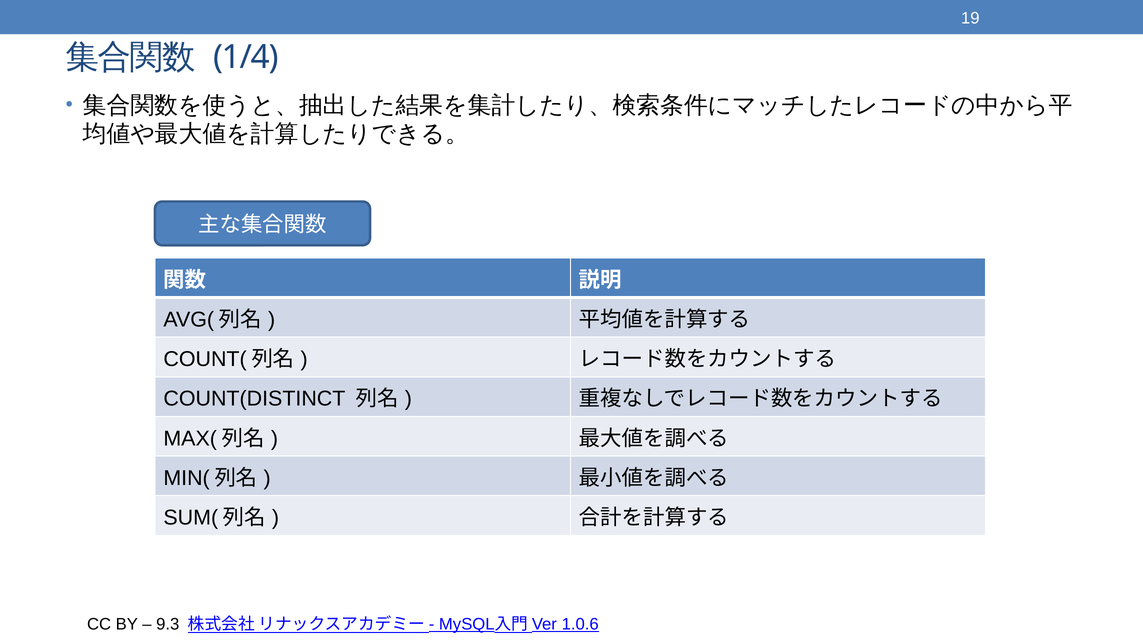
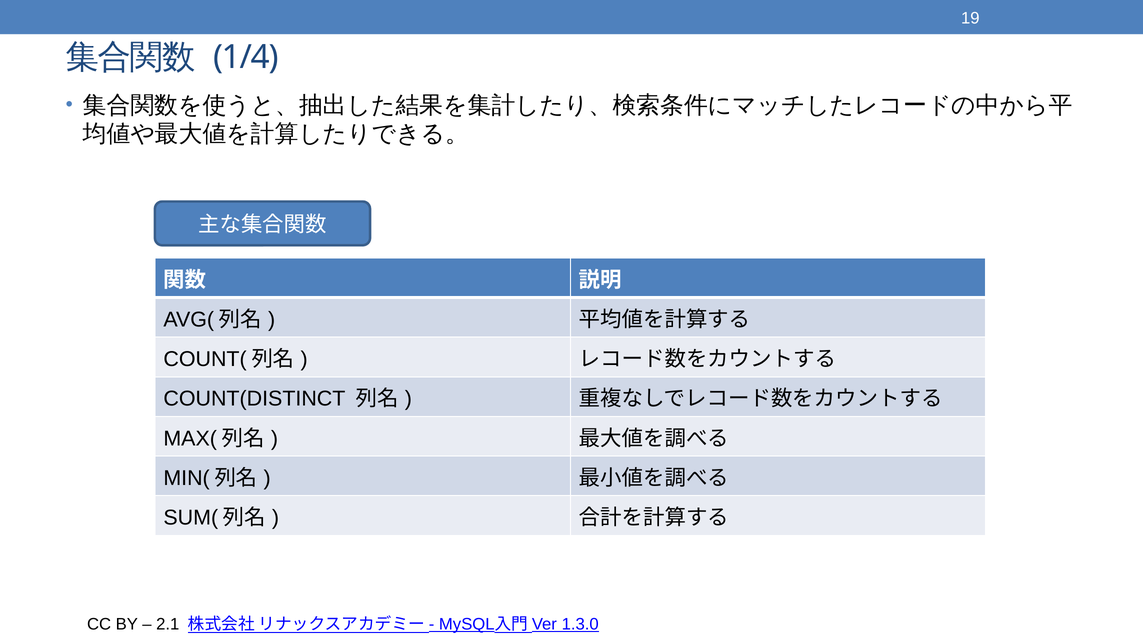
9.3: 9.3 -> 2.1
1.0.6: 1.0.6 -> 1.3.0
